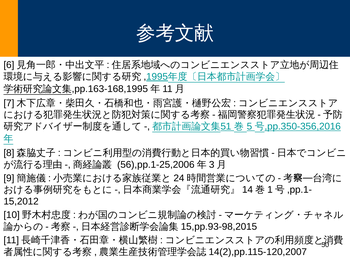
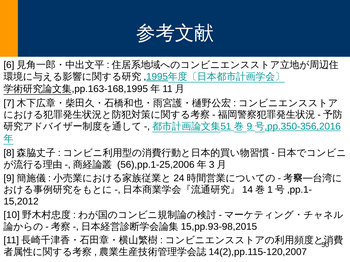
5: 5 -> 9
